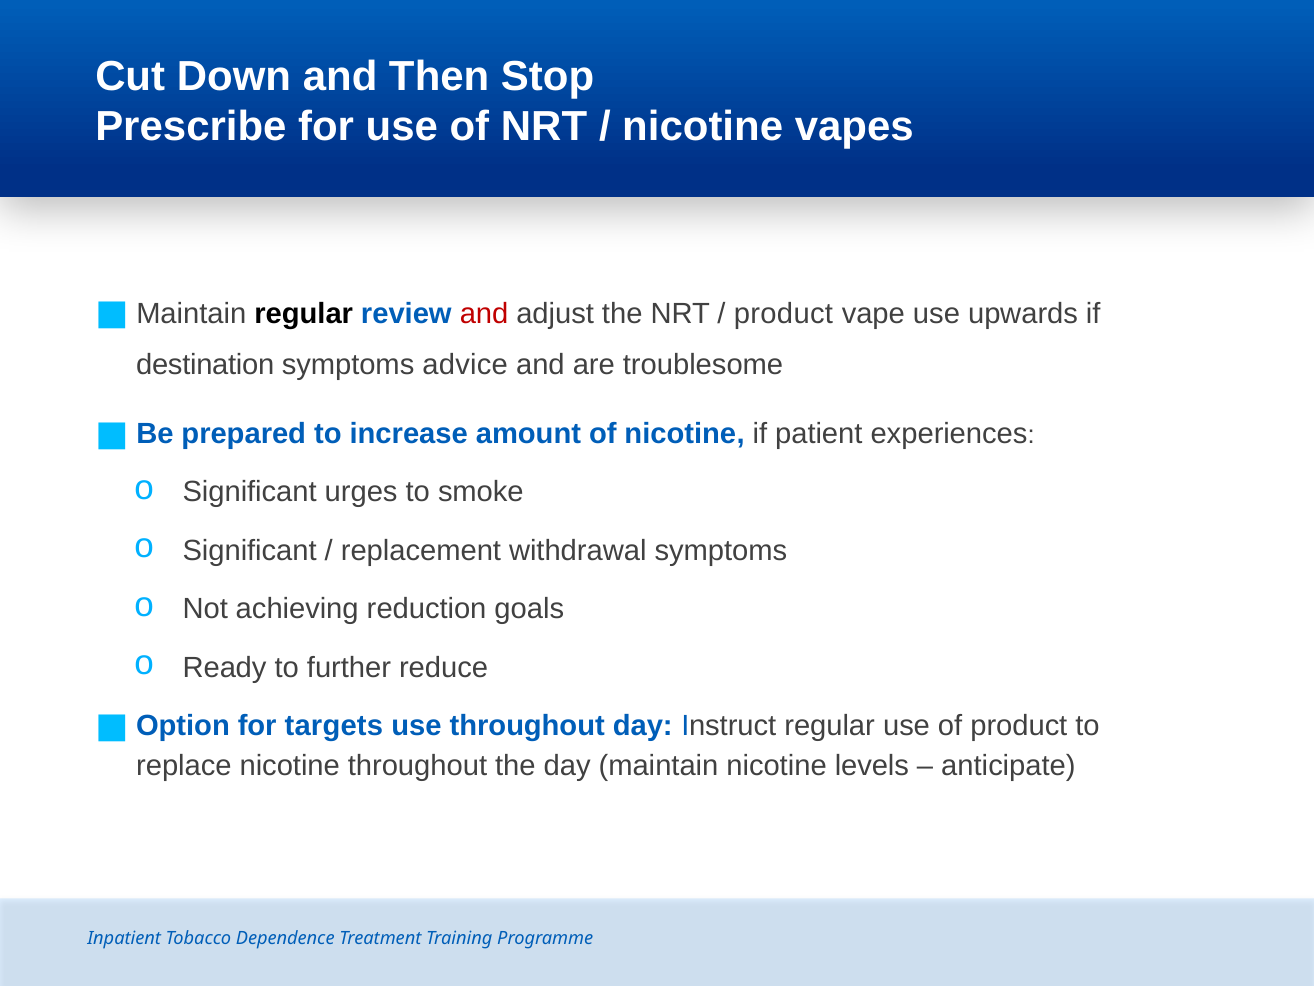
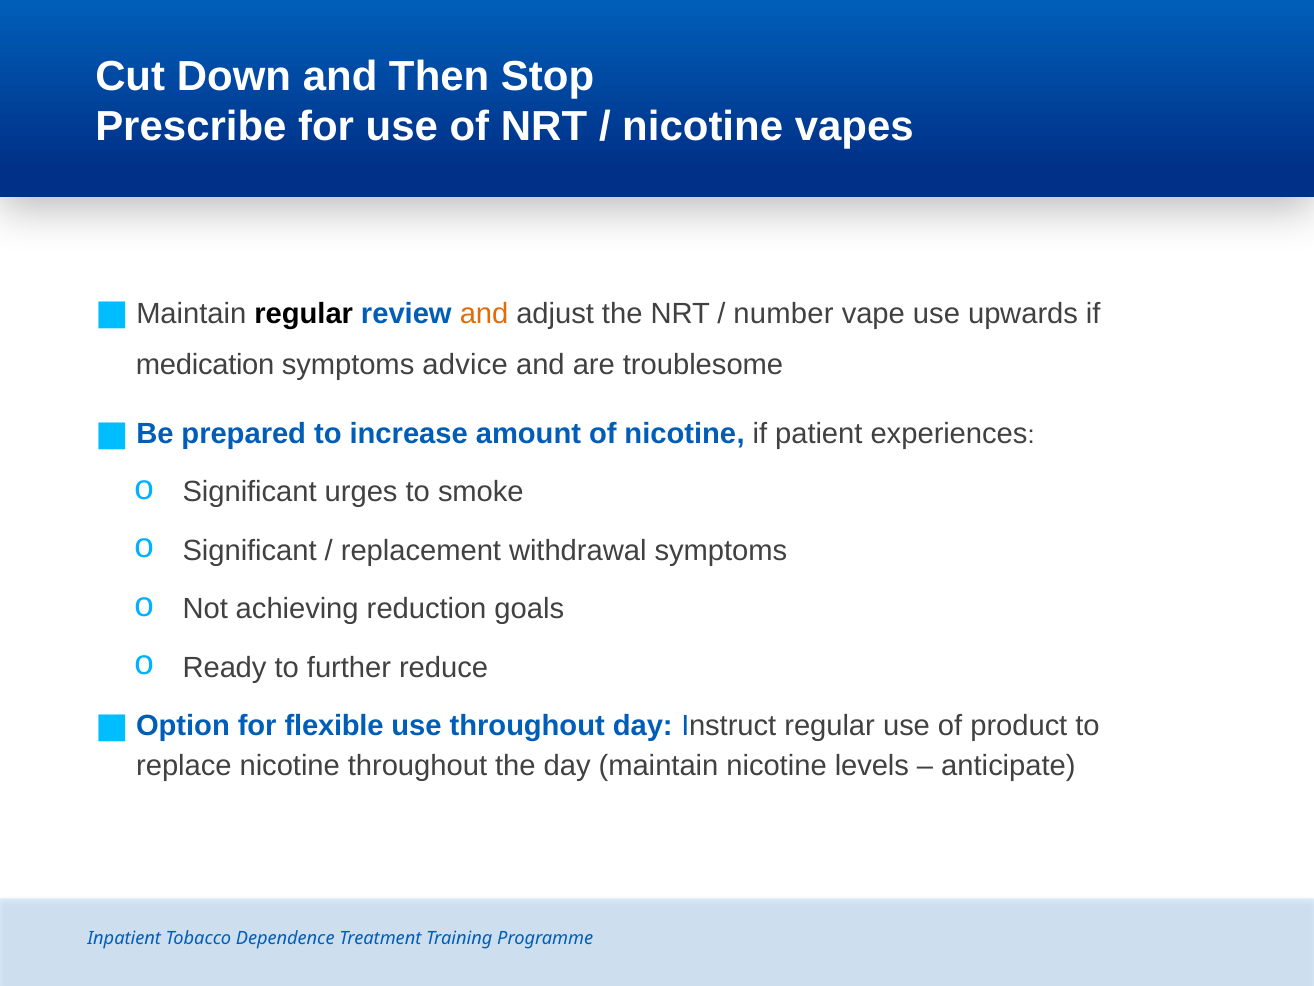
and at (484, 313) colour: red -> orange
product at (783, 313): product -> number
destination: destination -> medication
targets: targets -> flexible
